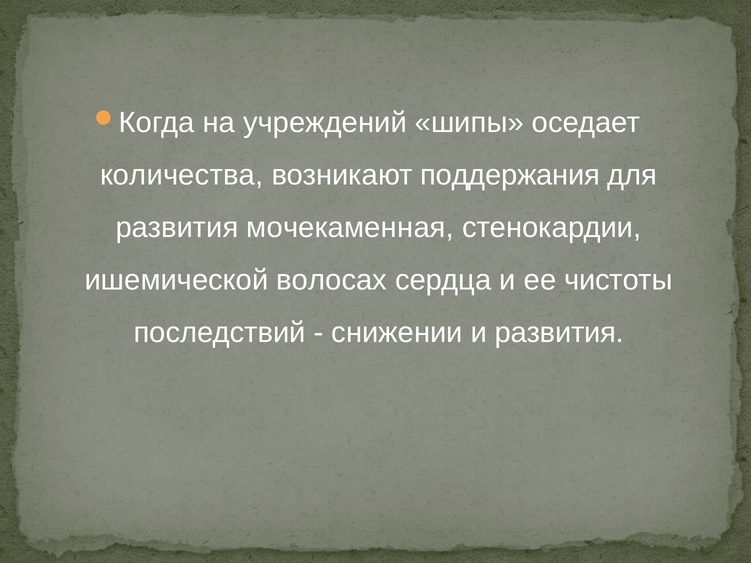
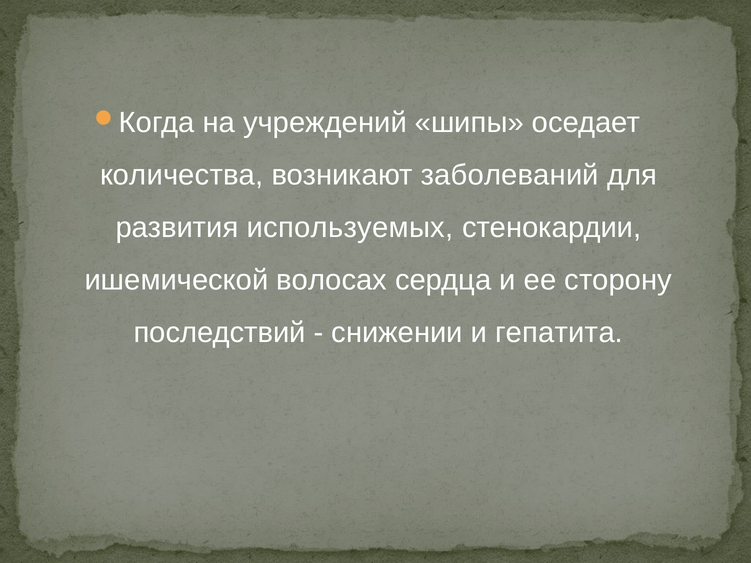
поддержания: поддержания -> заболеваний
мочекаменная: мочекаменная -> используемых
чистоты: чистоты -> сторону
и развития: развития -> гепатита
